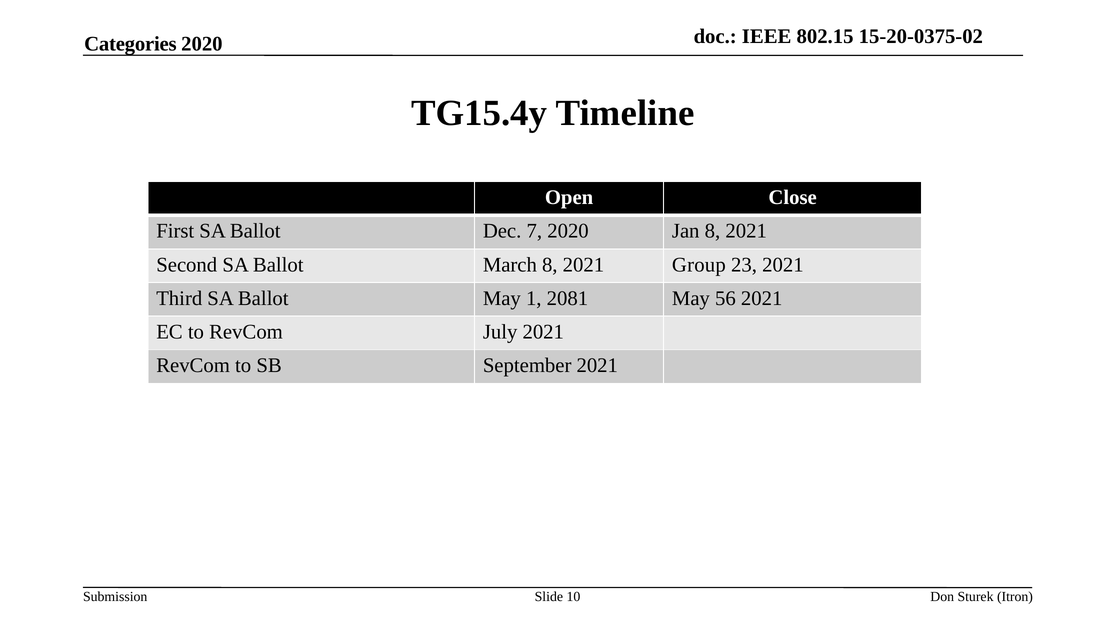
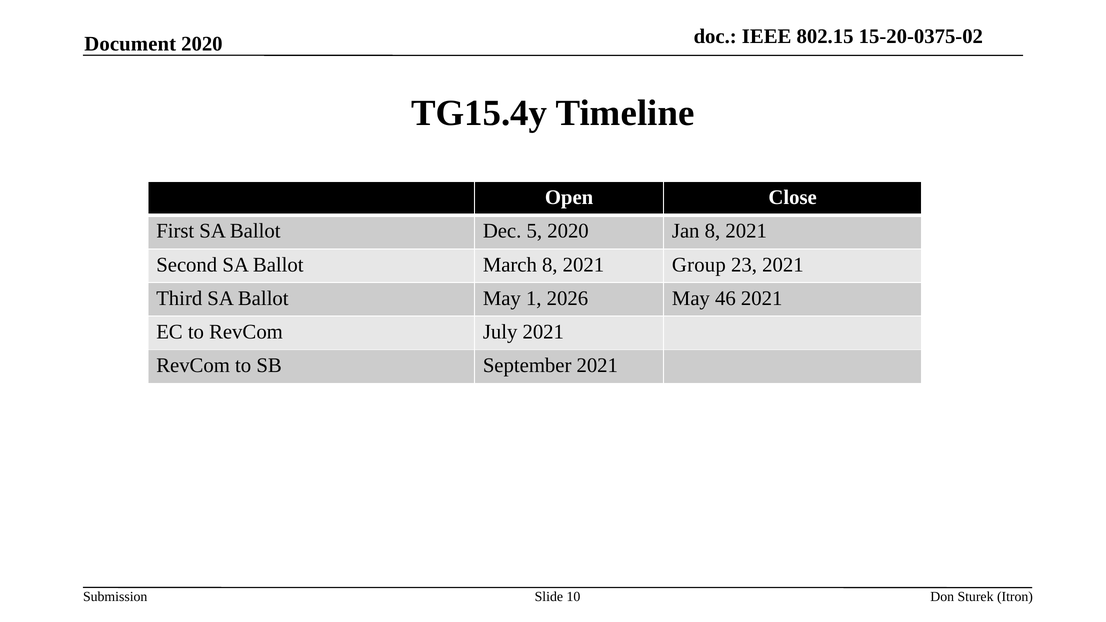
Categories: Categories -> Document
7: 7 -> 5
2081: 2081 -> 2026
56: 56 -> 46
